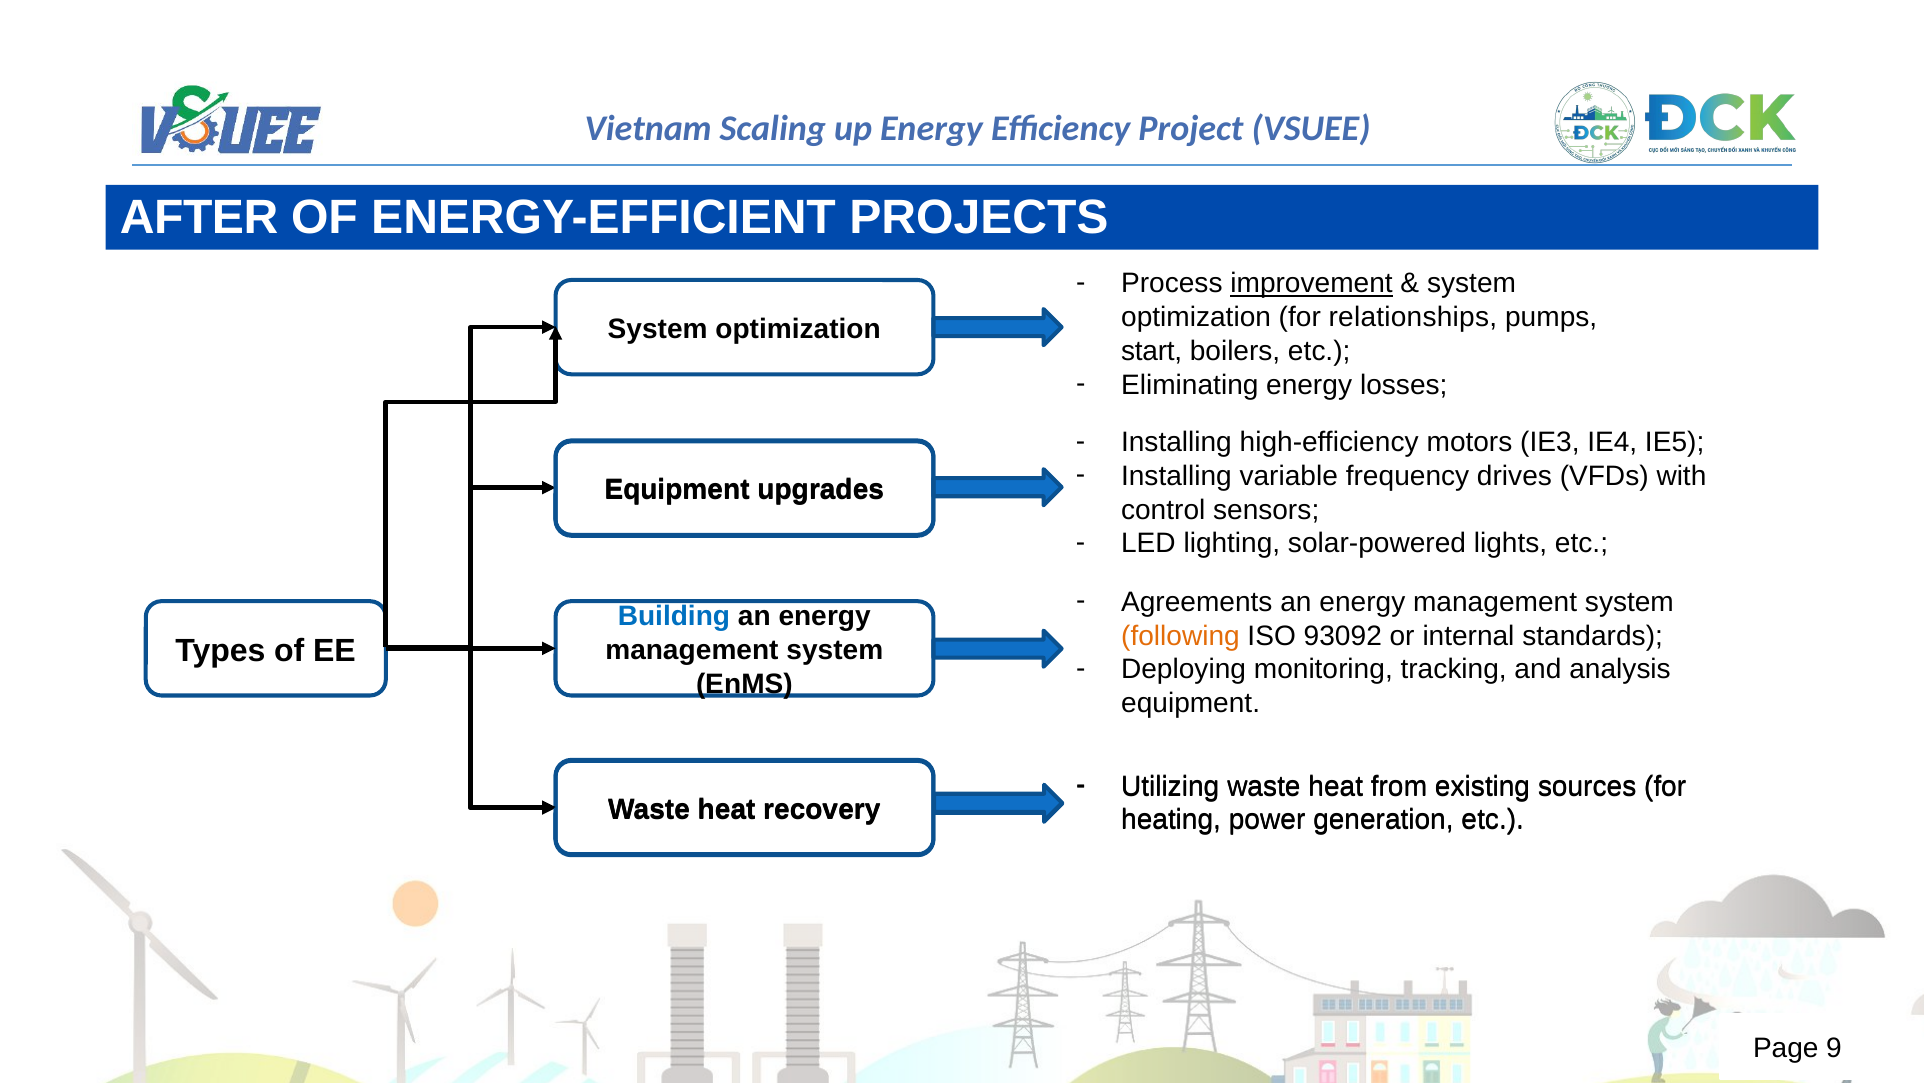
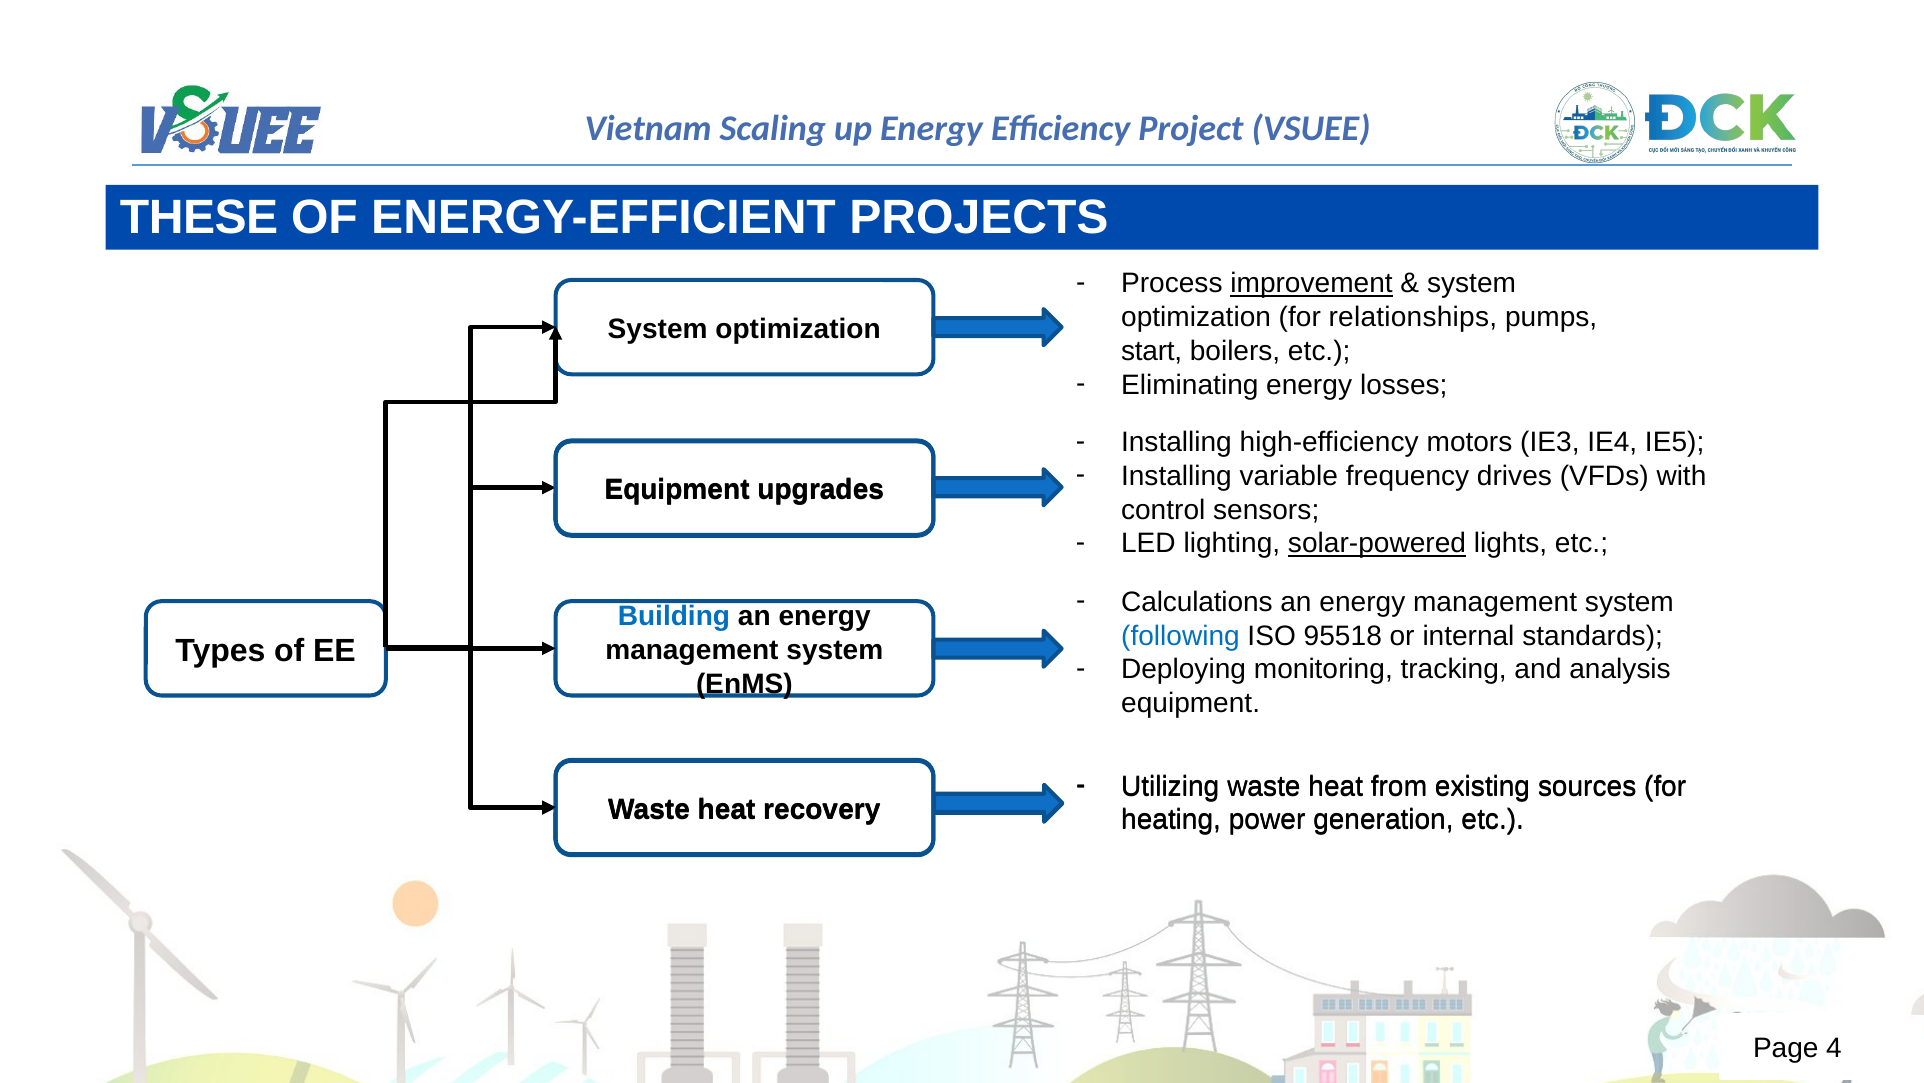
AFTER: AFTER -> THESE
solar-powered underline: none -> present
Agreements: Agreements -> Calculations
following colour: orange -> blue
93092: 93092 -> 95518
9: 9 -> 4
